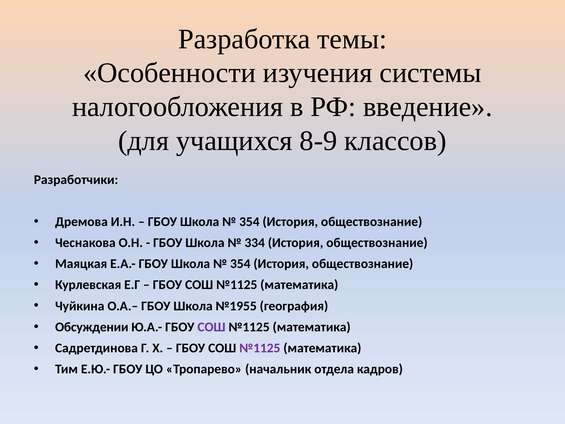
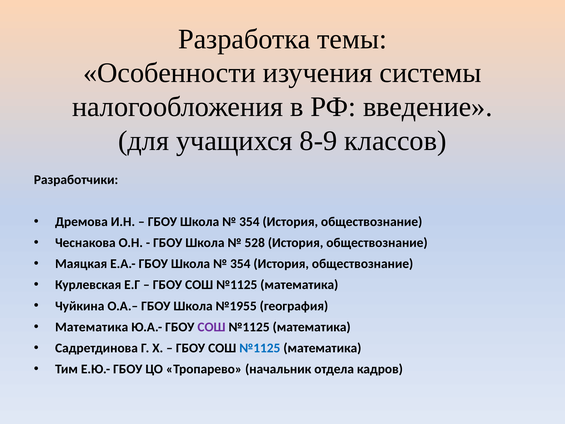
334: 334 -> 528
Обсуждении at (92, 327): Обсуждении -> Математика
№1125 at (260, 348) colour: purple -> blue
